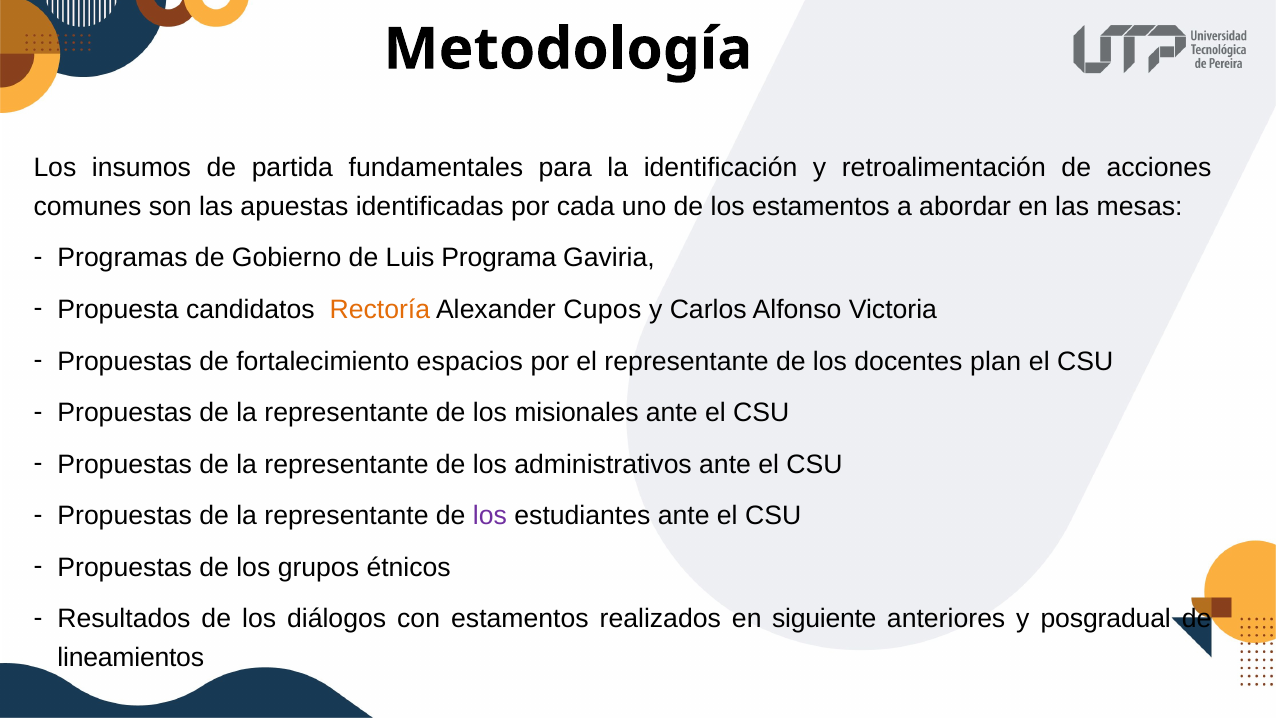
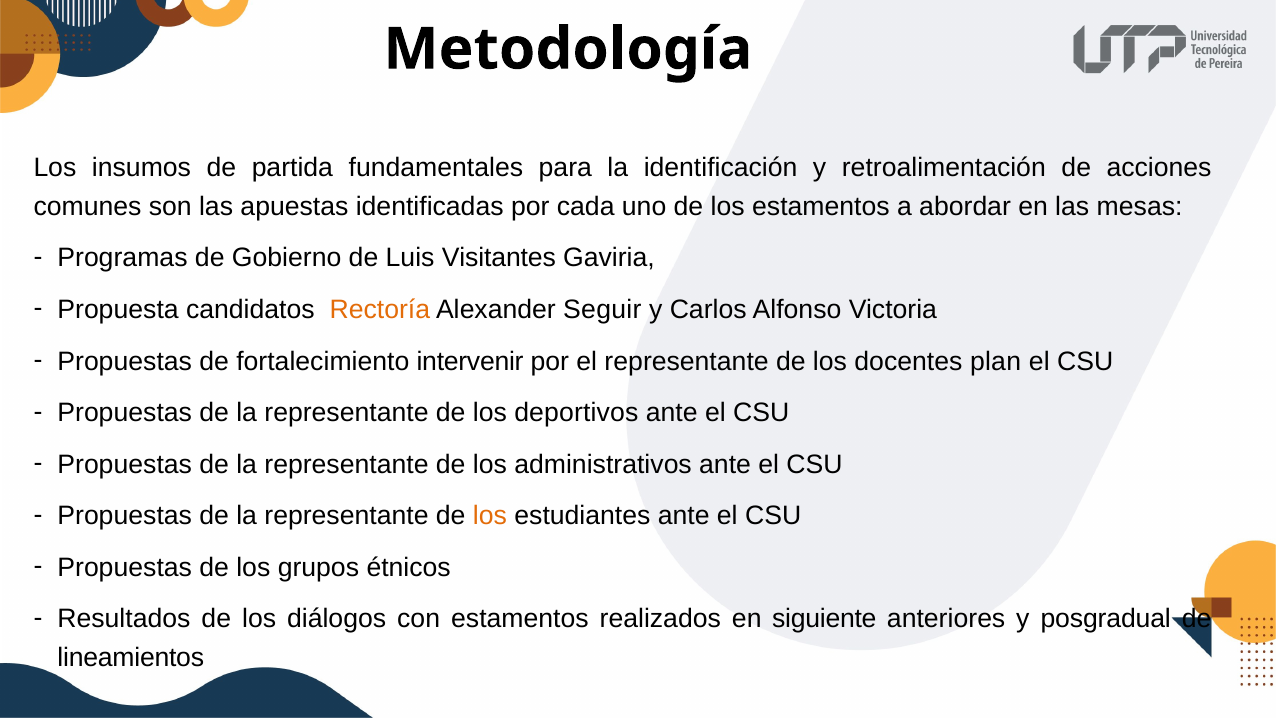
Programa: Programa -> Visitantes
Cupos: Cupos -> Seguir
espacios: espacios -> intervenir
misionales: misionales -> deportivos
los at (490, 516) colour: purple -> orange
